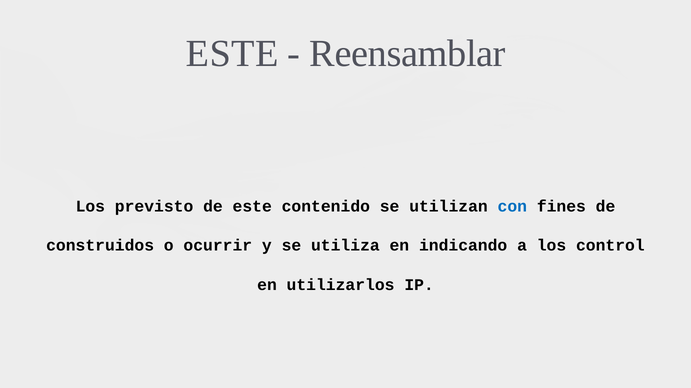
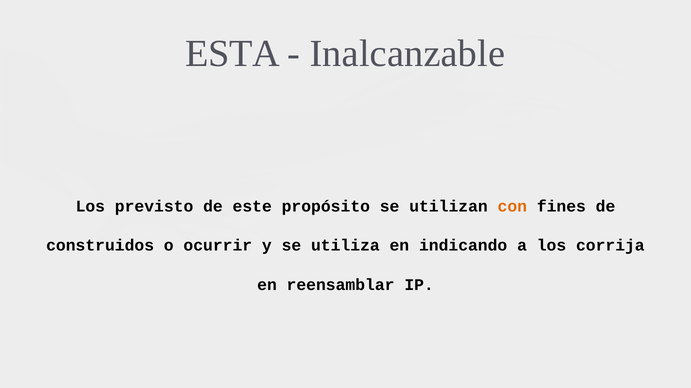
ESTE at (232, 54): ESTE -> ESTA
Reensamblar: Reensamblar -> Inalcanzable
contenido: contenido -> propósito
con colour: blue -> orange
control: control -> corrija
utilizarlos: utilizarlos -> reensamblar
